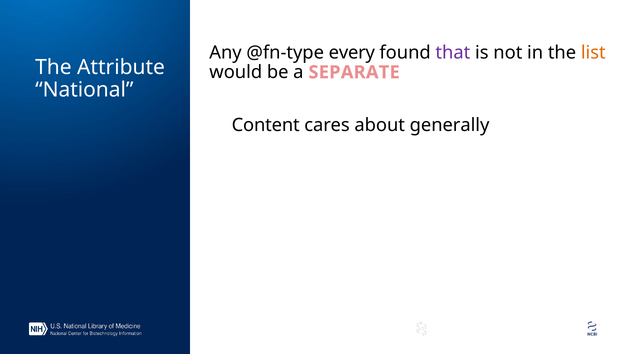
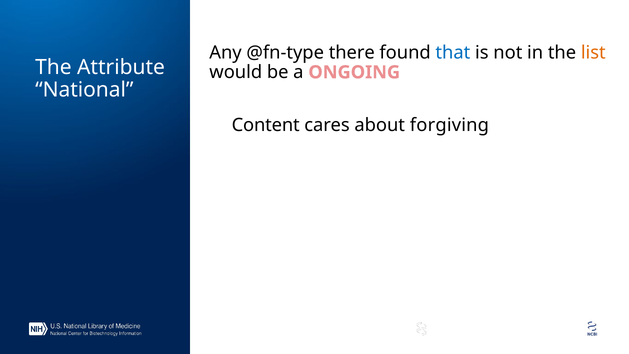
every: every -> there
that colour: purple -> blue
SEPARATE: SEPARATE -> ONGOING
generally: generally -> forgiving
